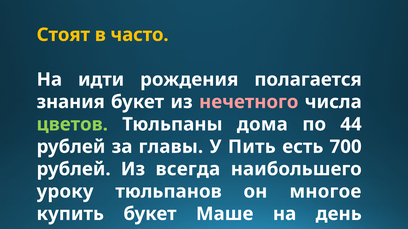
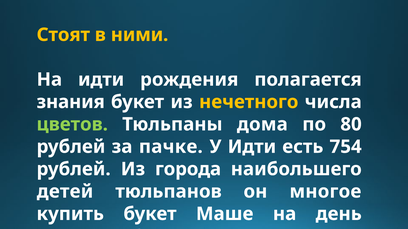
часто: часто -> ними
нечетного colour: pink -> yellow
44: 44 -> 80
главы: главы -> пачке
У Пить: Пить -> Идти
700: 700 -> 754
всегда: всегда -> города
уроку: уроку -> детей
